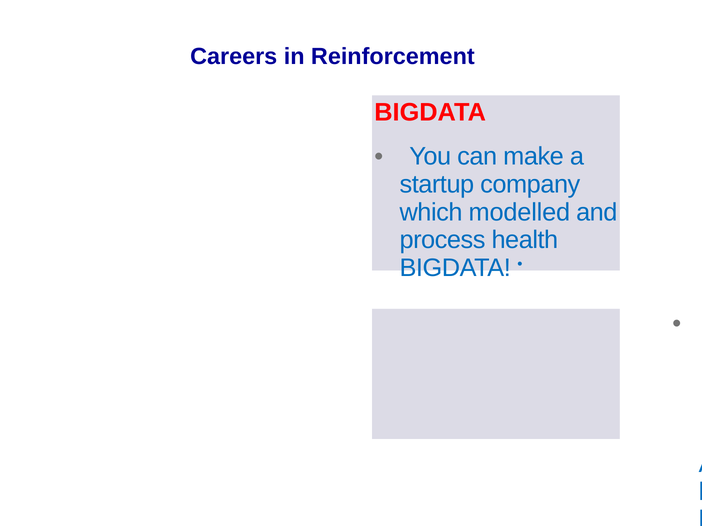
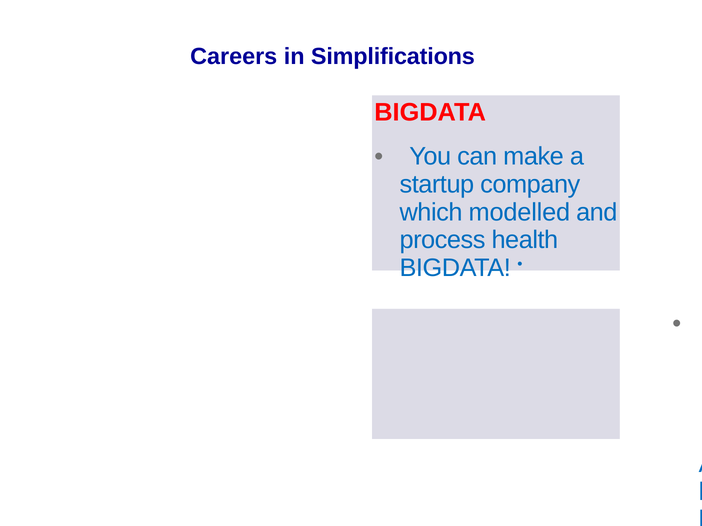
Reinforcement: Reinforcement -> Simplifications
